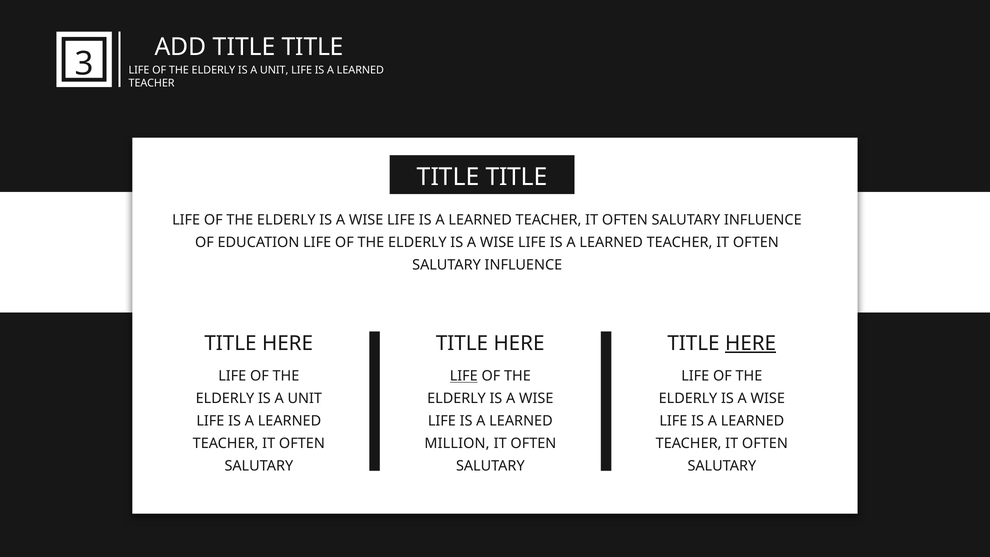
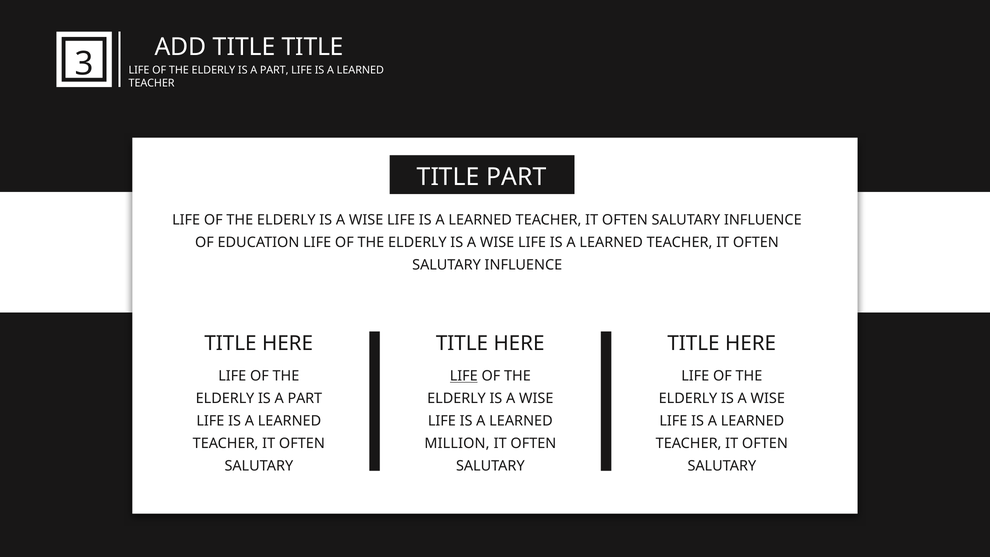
UNIT at (274, 70): UNIT -> PART
TITLE at (517, 177): TITLE -> PART
HERE at (751, 343) underline: present -> none
UNIT at (305, 398): UNIT -> PART
